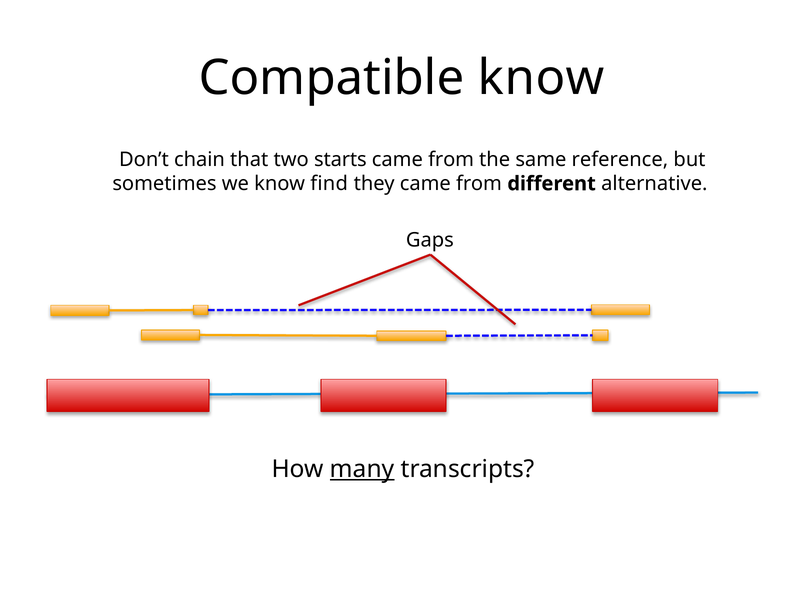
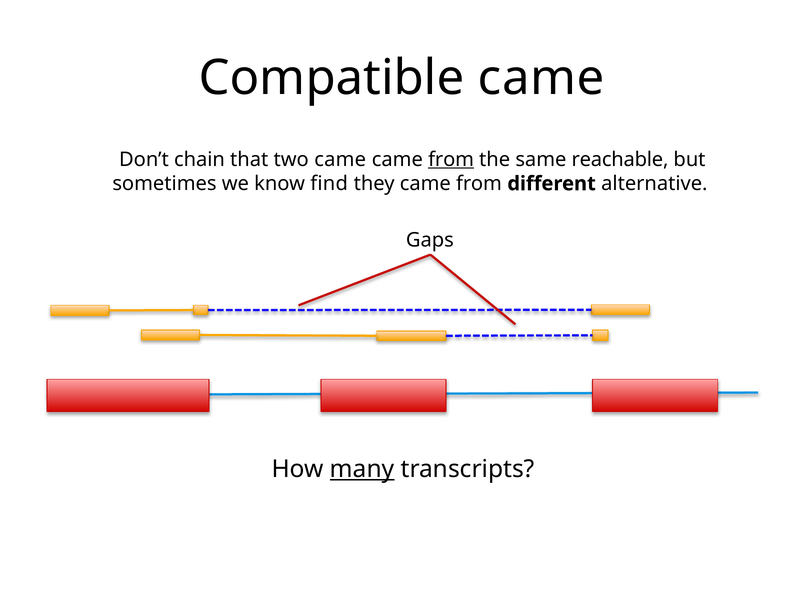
Compatible know: know -> came
two starts: starts -> came
from at (451, 159) underline: none -> present
reference: reference -> reachable
